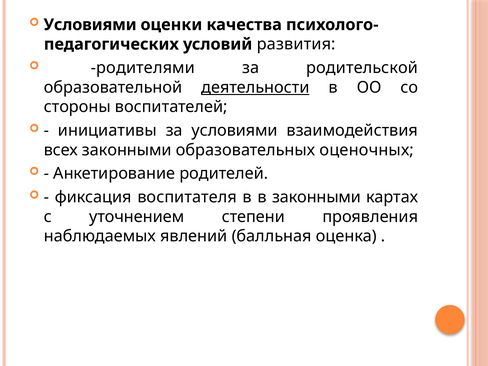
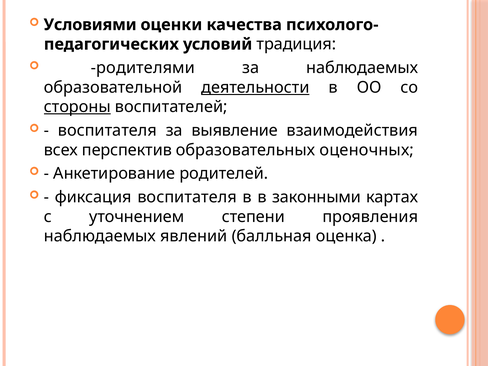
развития: развития -> традиция
за родительской: родительской -> наблюдаемых
стороны underline: none -> present
инициативы at (107, 130): инициативы -> воспитателя
за условиями: условиями -> выявление
всех законными: законными -> перспектив
